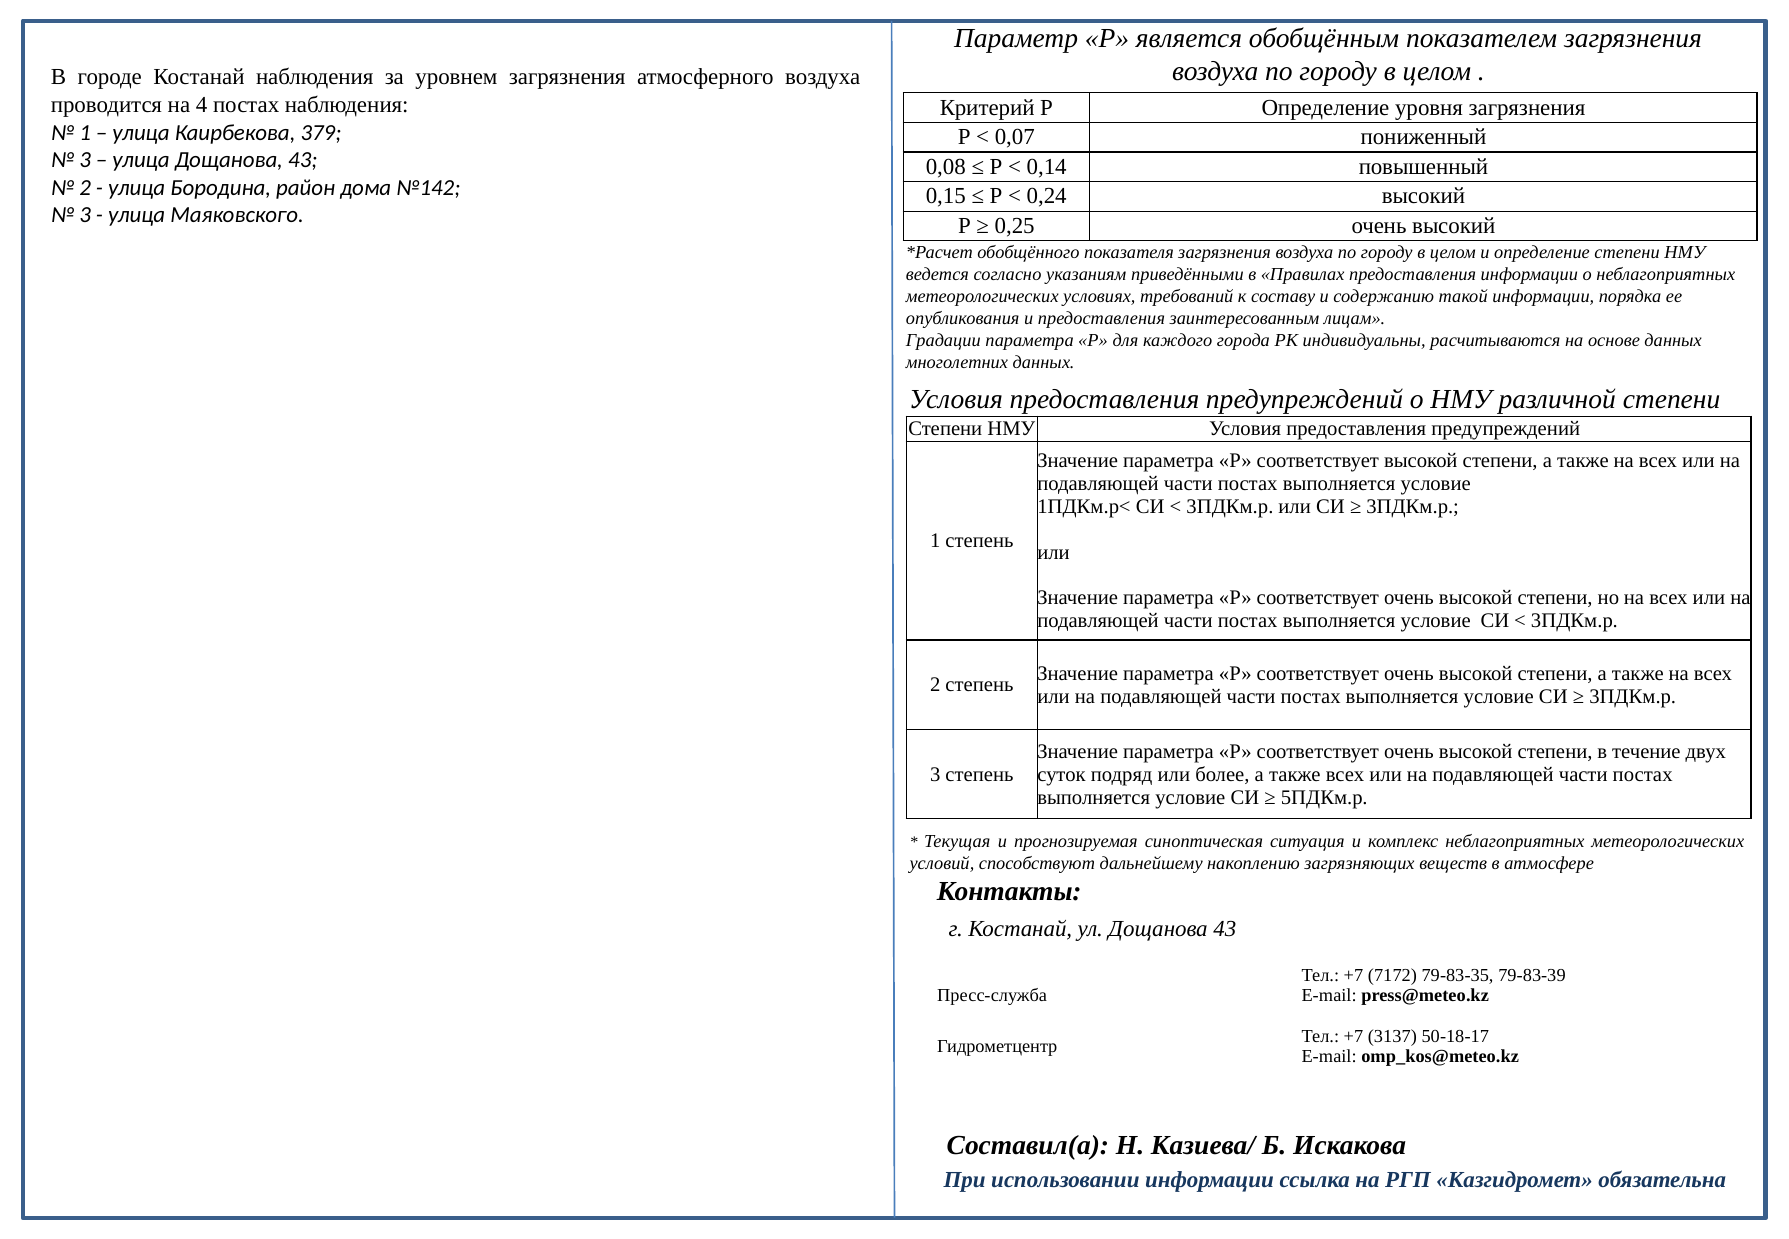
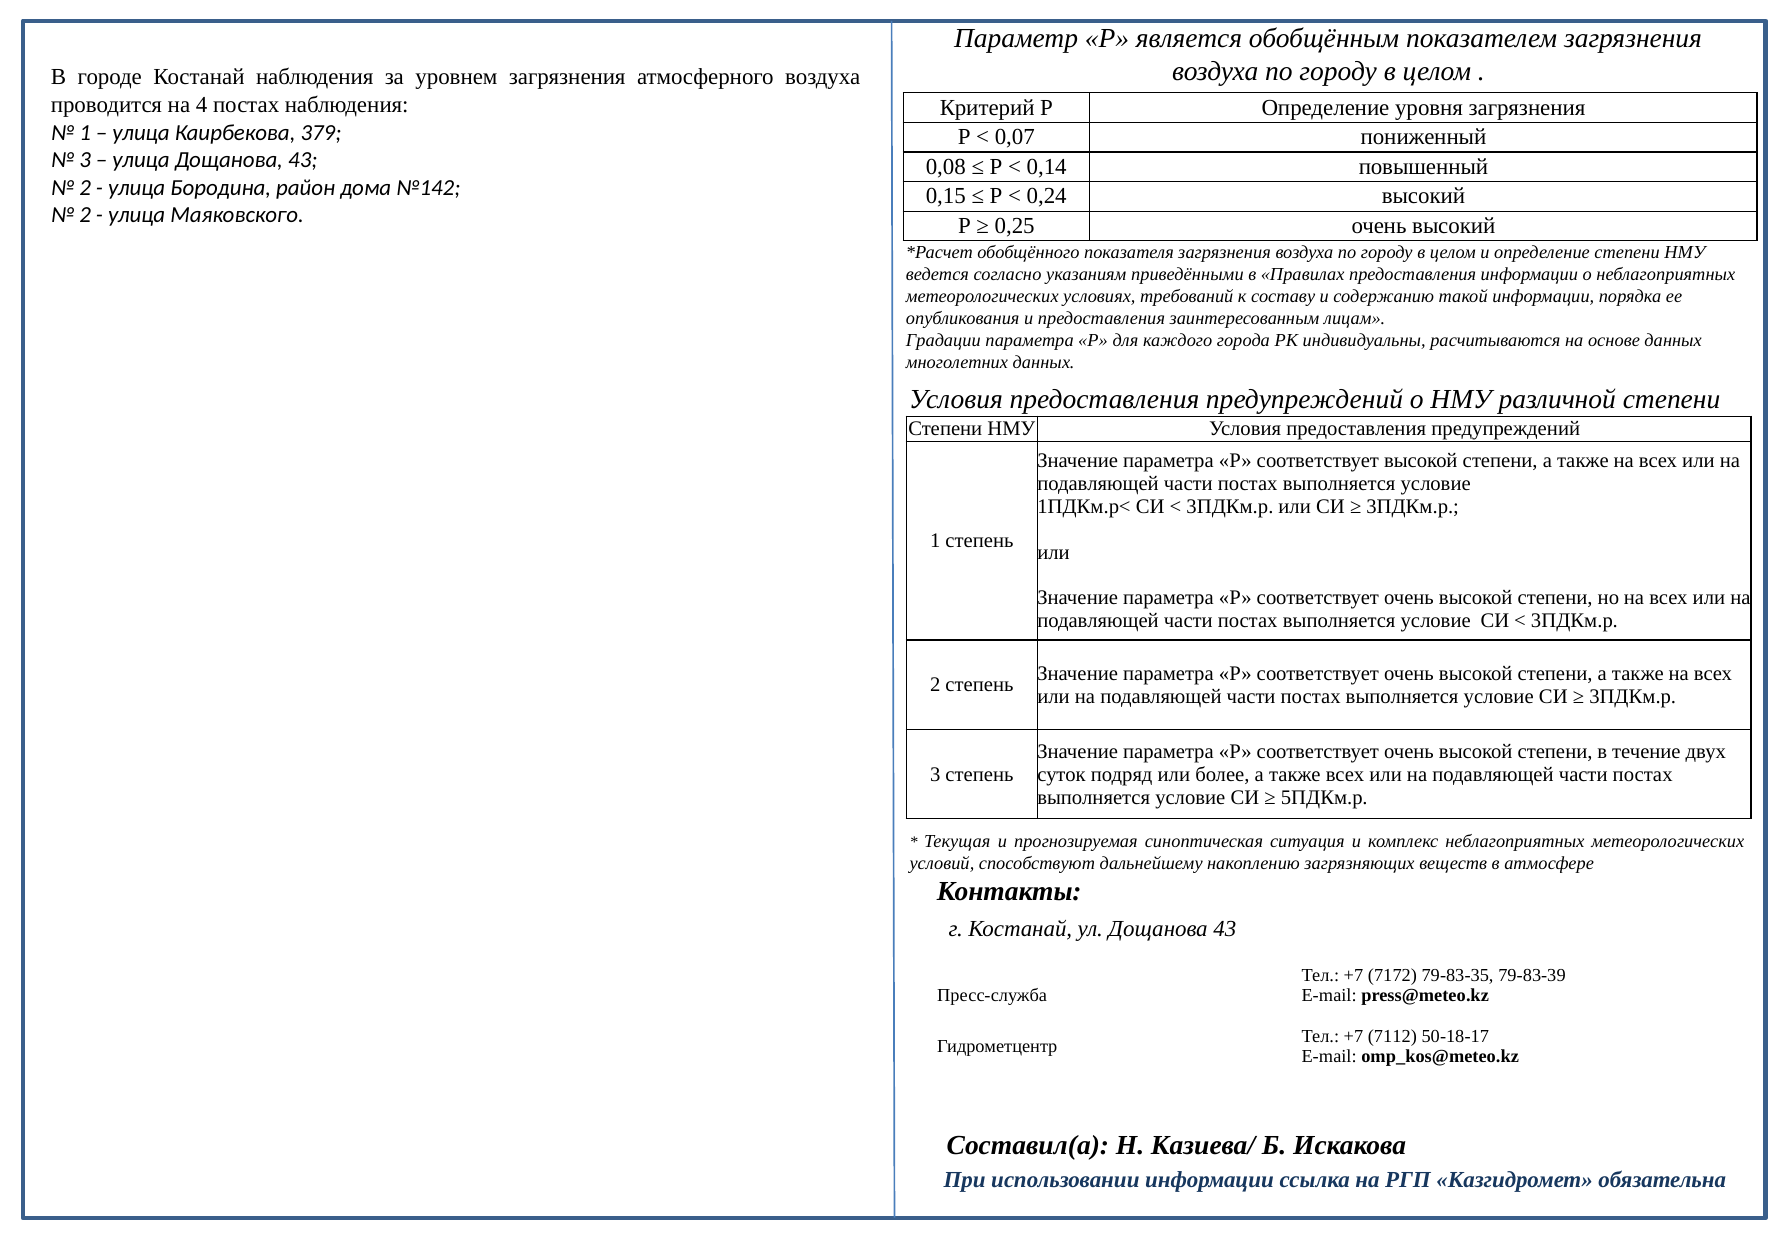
3 at (85, 215): 3 -> 2
3137: 3137 -> 7112
